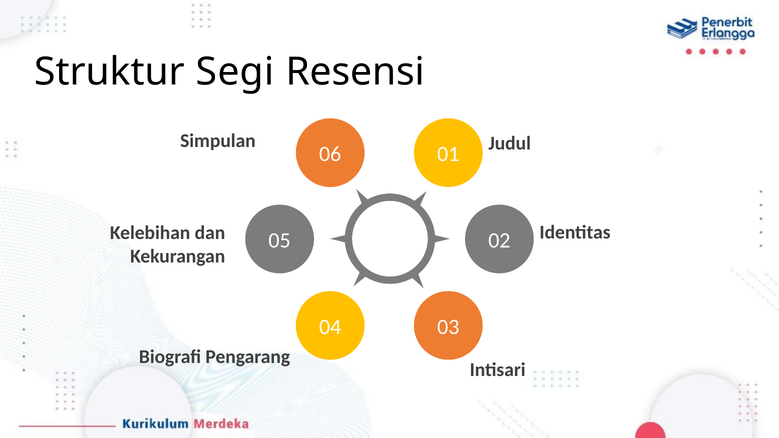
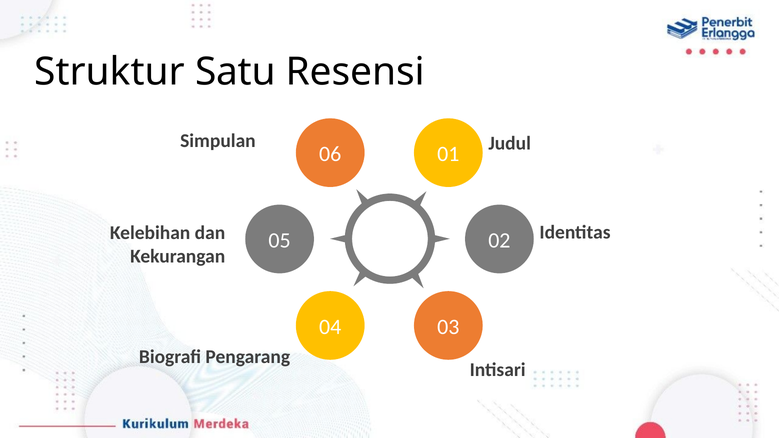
Segi: Segi -> Satu
